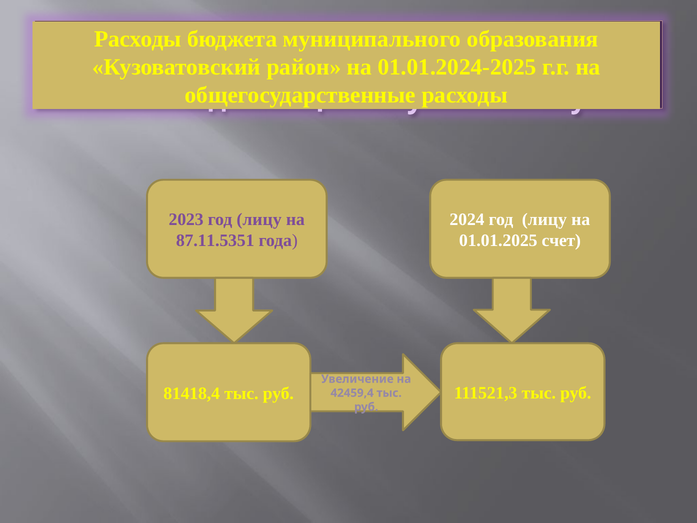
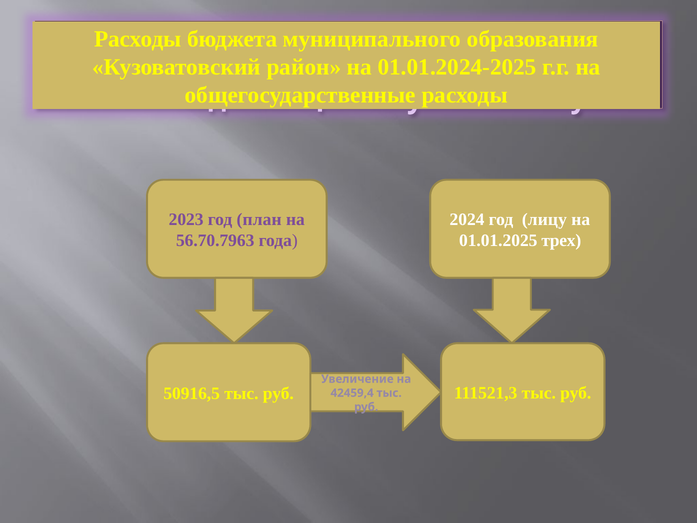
2023 год лицу: лицу -> план
87.11.5351: 87.11.5351 -> 56.70.7963
счет: счет -> трех
81418,4: 81418,4 -> 50916,5
